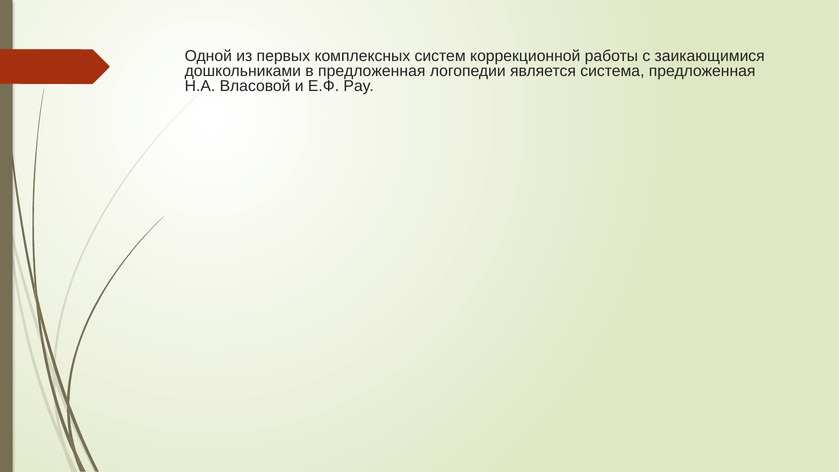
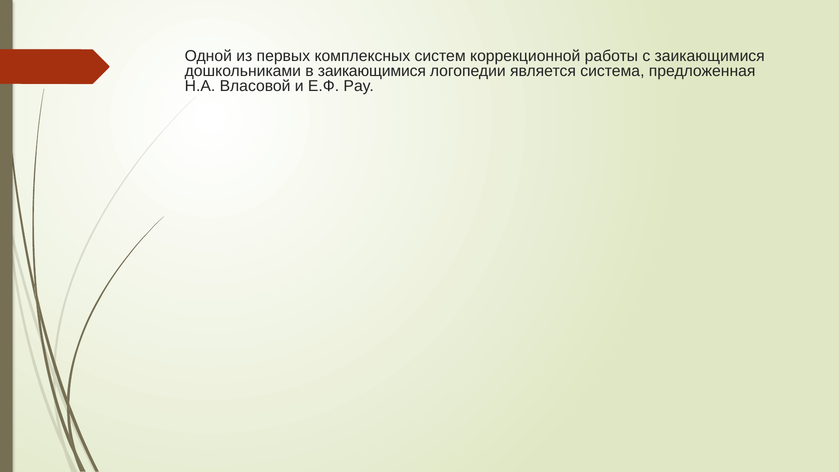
в предложенная: предложенная -> заикающимися
